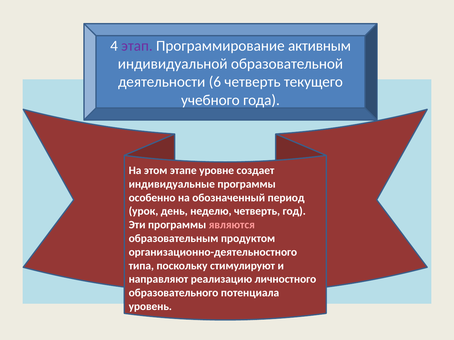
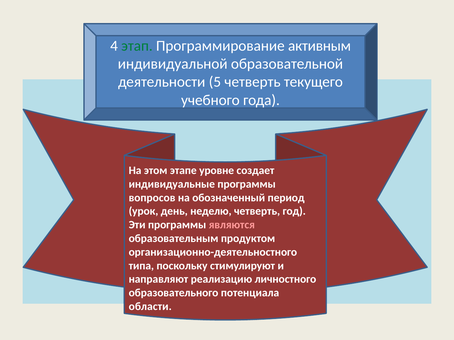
этап colour: purple -> green
6: 6 -> 5
особенно: особенно -> вопросов
уровень: уровень -> области
